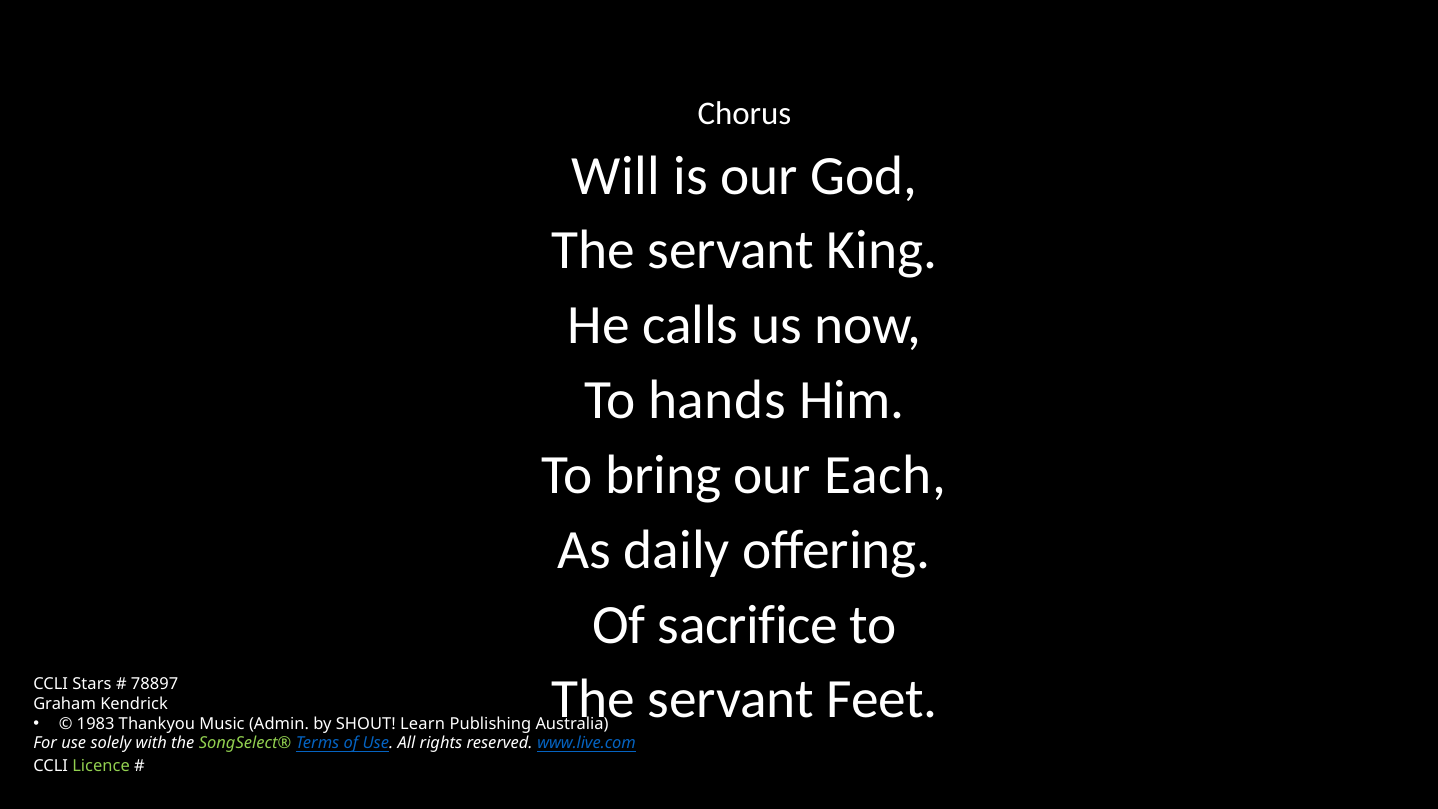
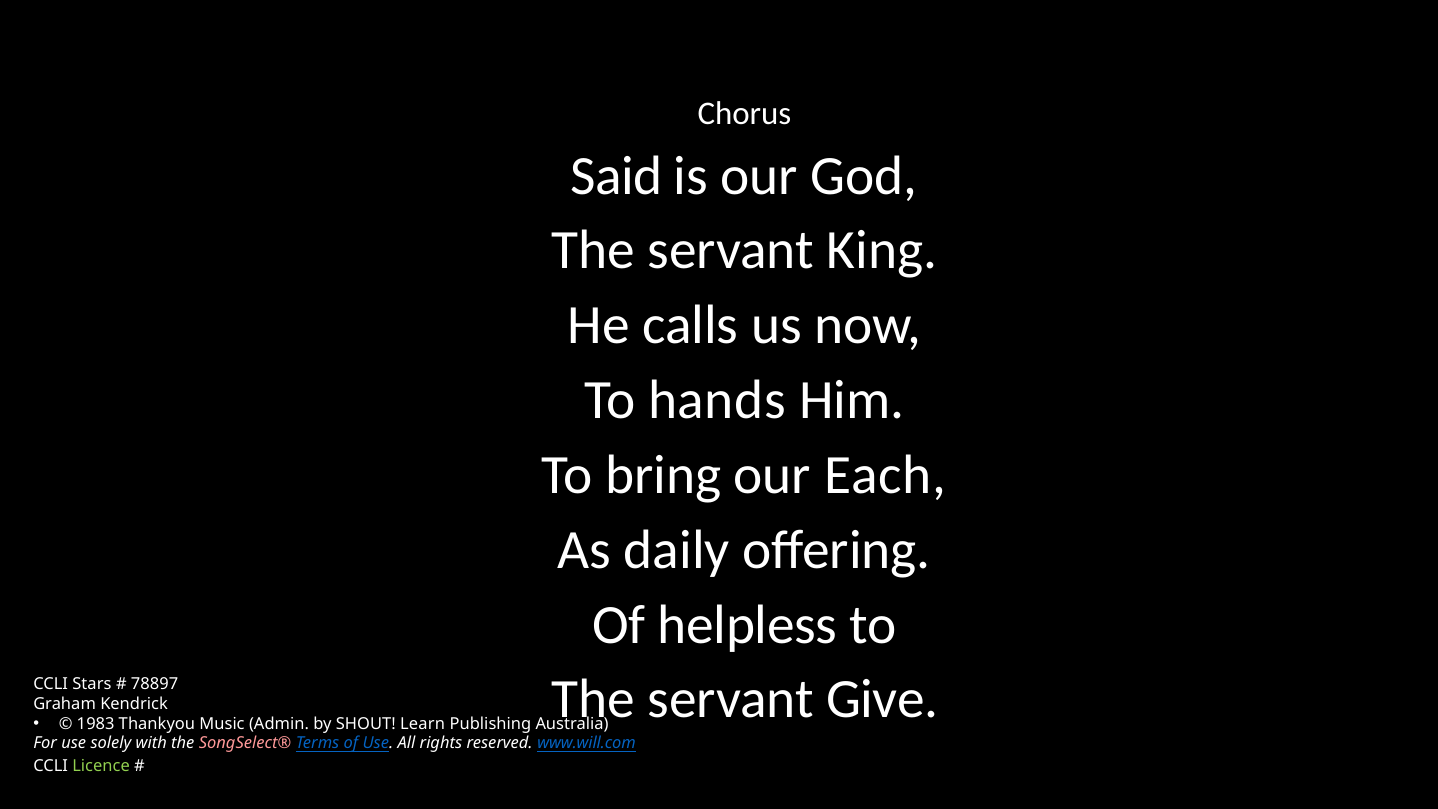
Will: Will -> Said
sacrifice: sacrifice -> helpless
Feet: Feet -> Give
SongSelect® colour: light green -> pink
www.live.com: www.live.com -> www.will.com
